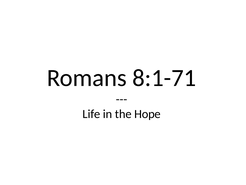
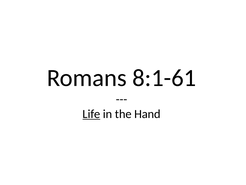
8:1-71: 8:1-71 -> 8:1-61
Life underline: none -> present
Hope: Hope -> Hand
